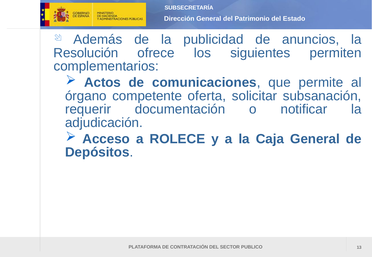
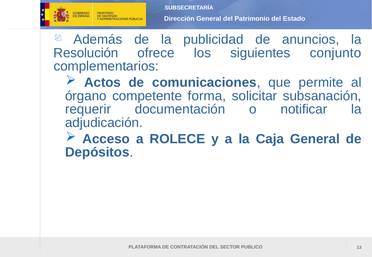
permiten: permiten -> conjunto
oferta: oferta -> forma
